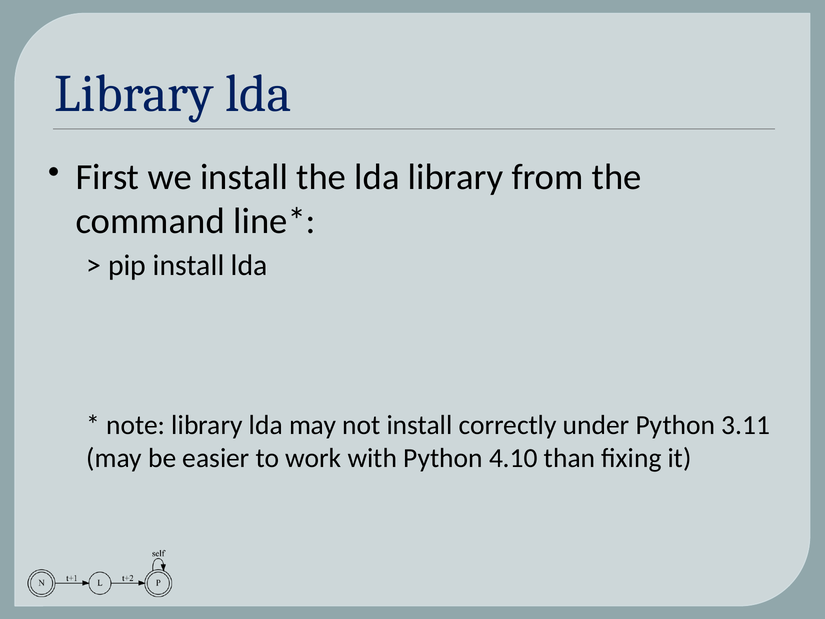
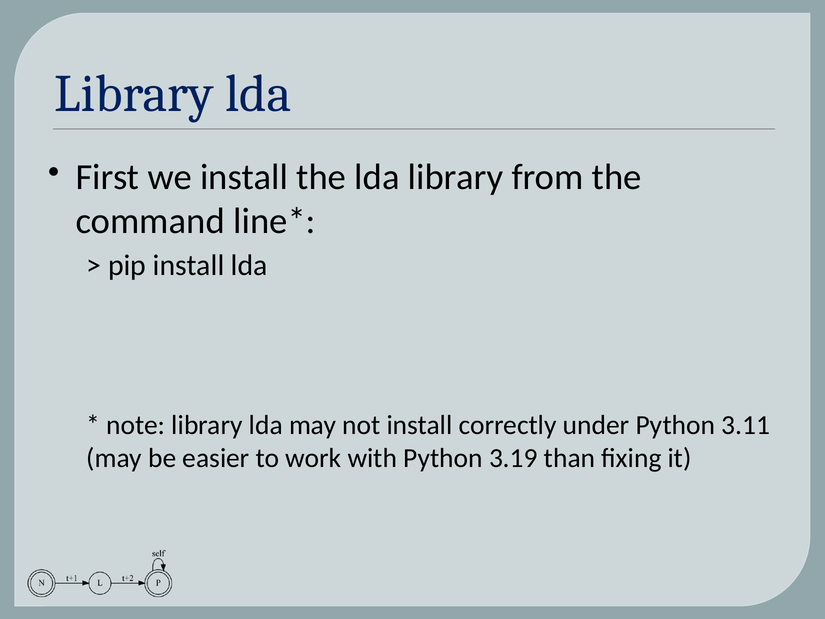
4.10: 4.10 -> 3.19
